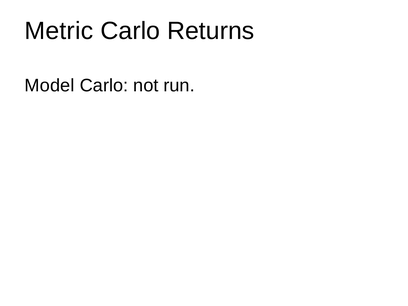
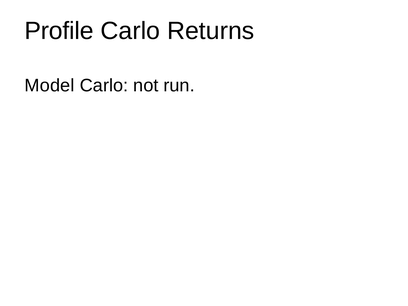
Metric: Metric -> Profile
